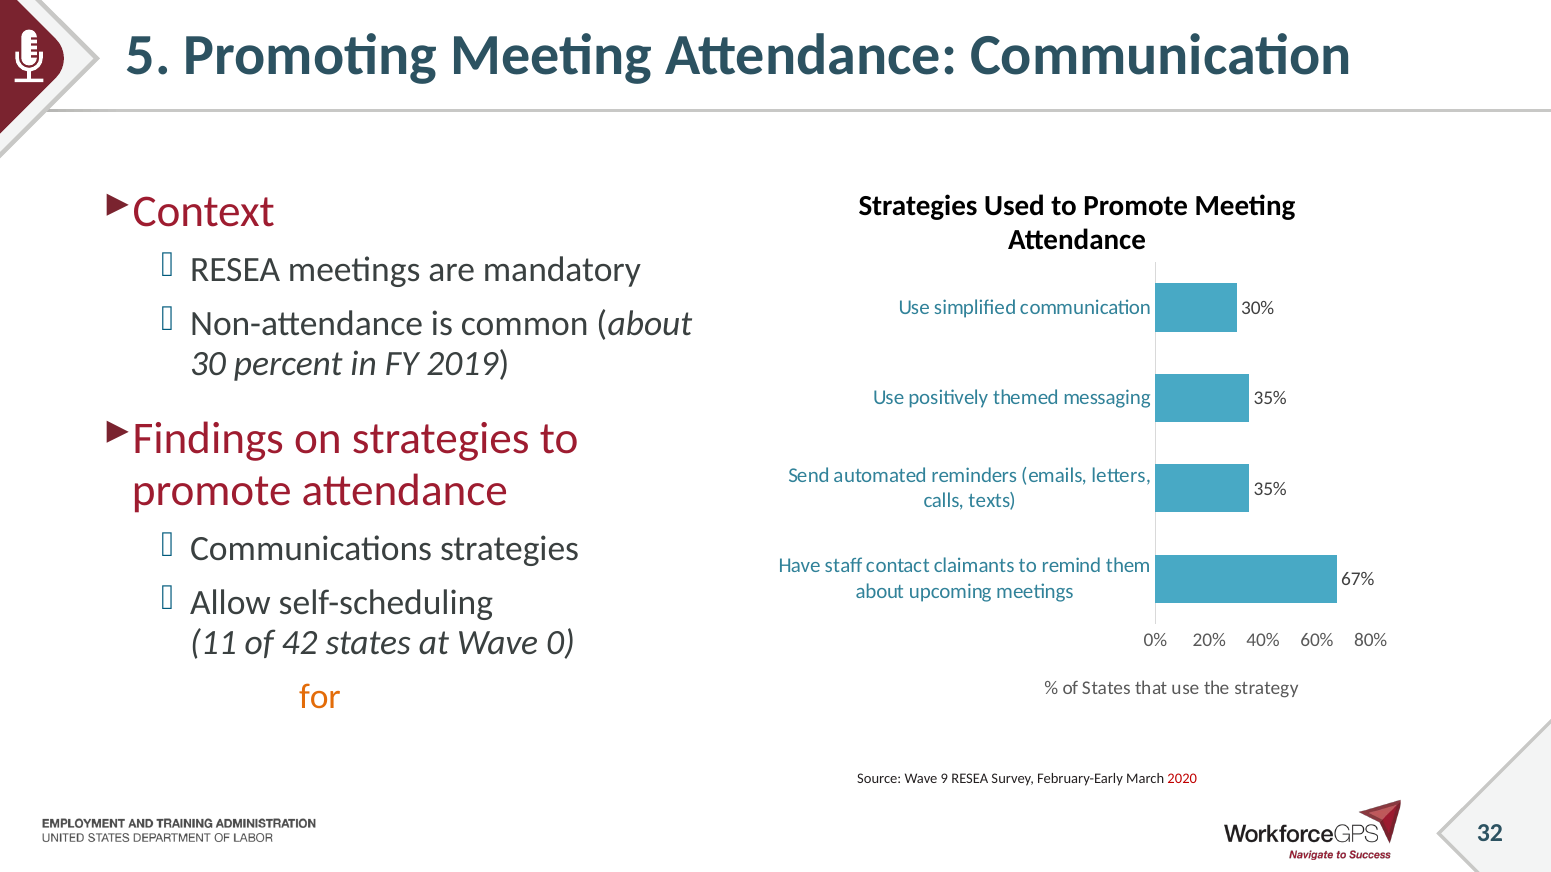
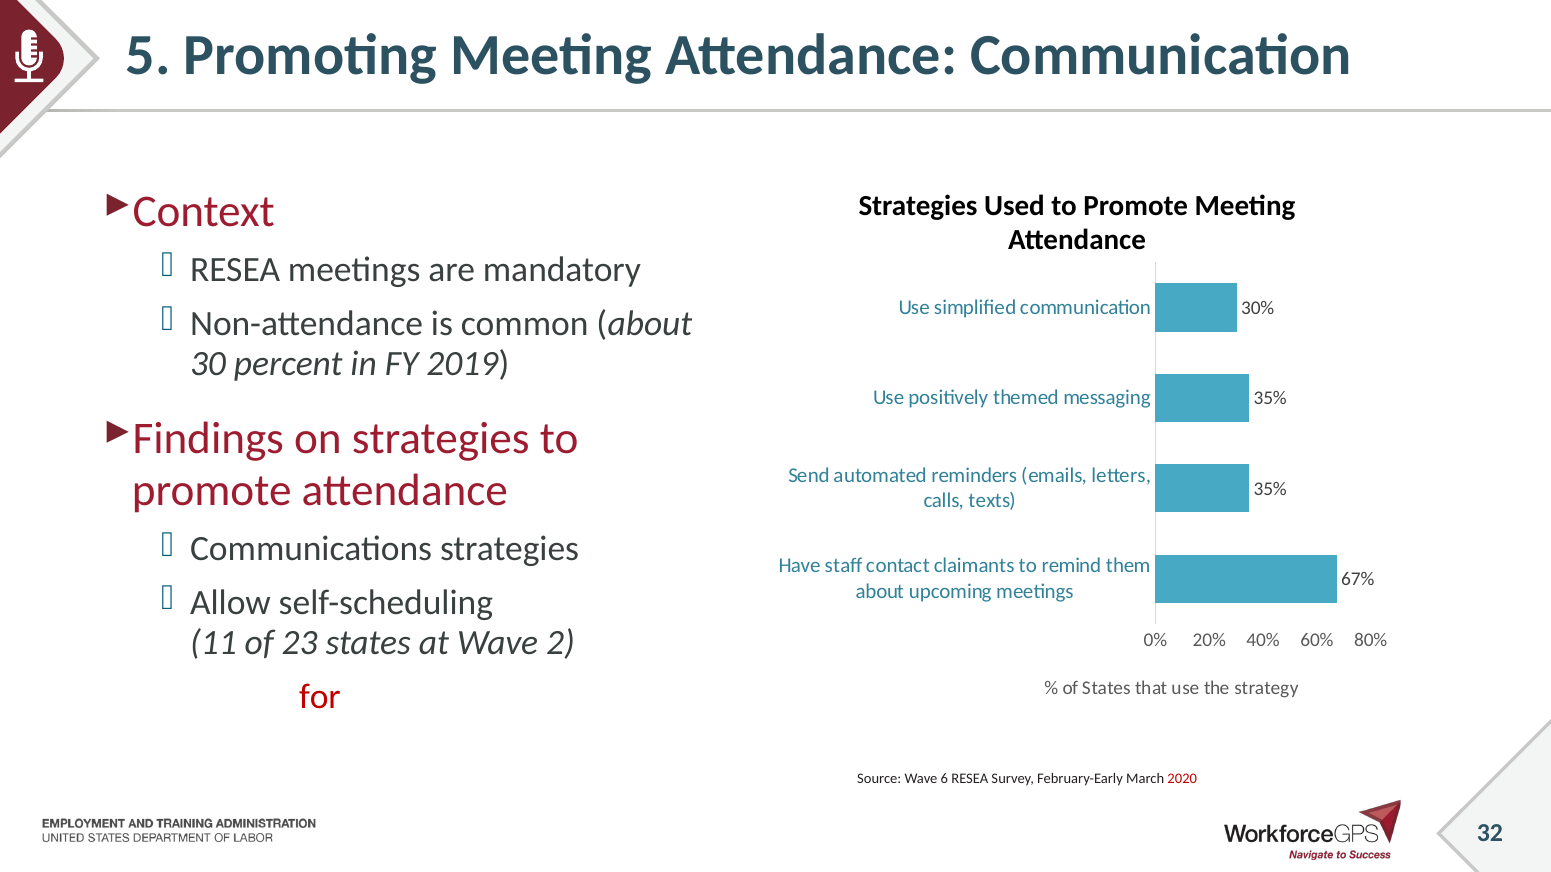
42: 42 -> 23
0: 0 -> 2
for colour: orange -> red
9: 9 -> 6
